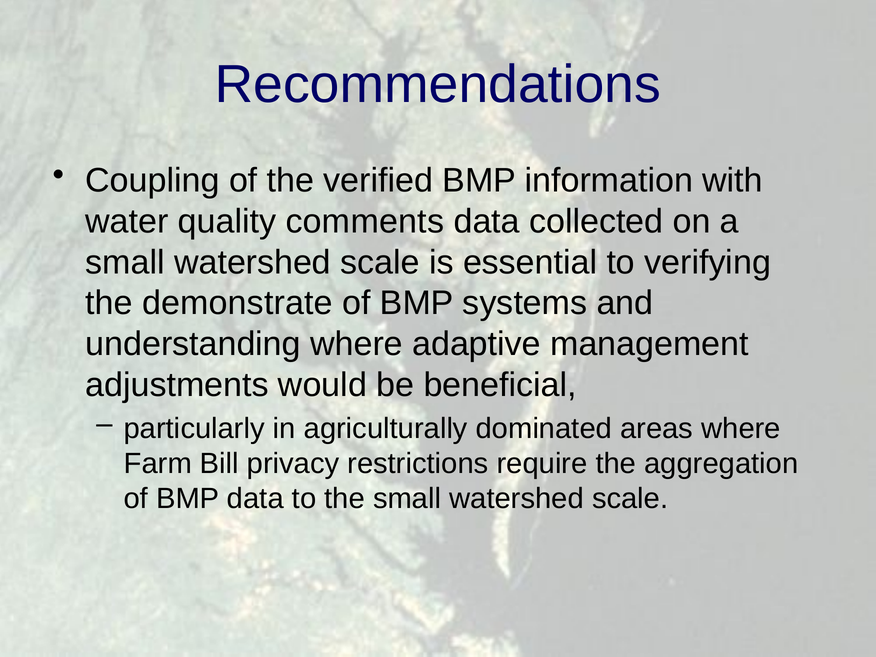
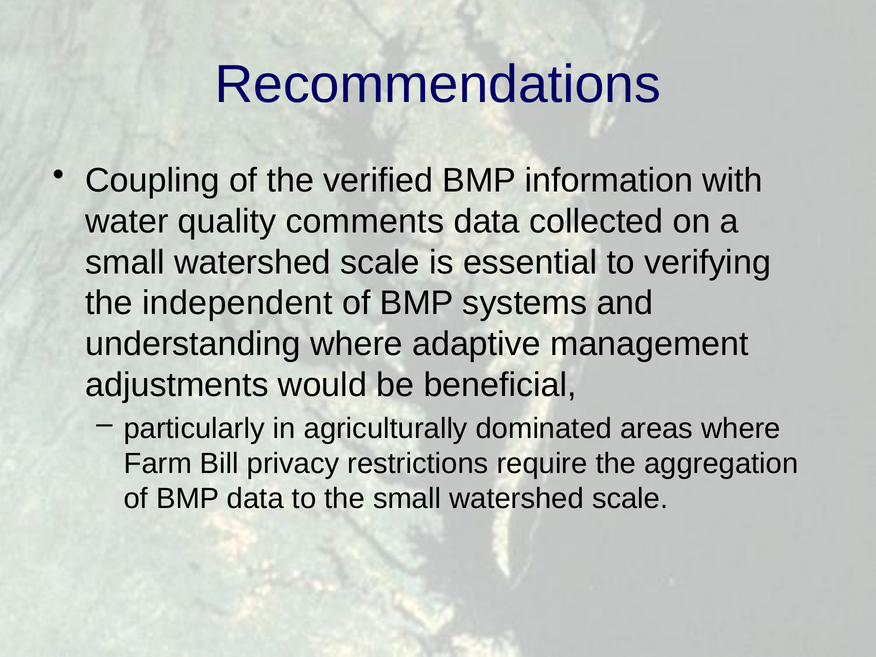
demonstrate: demonstrate -> independent
